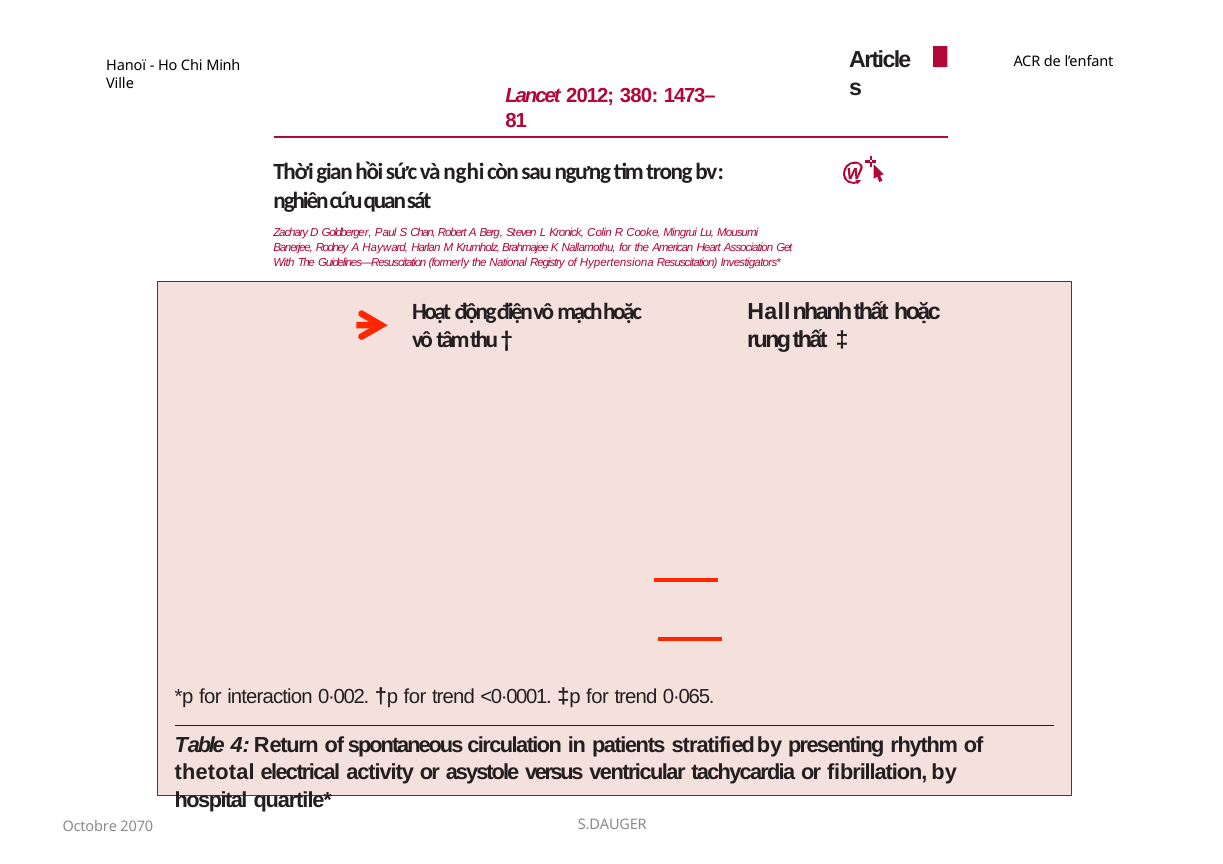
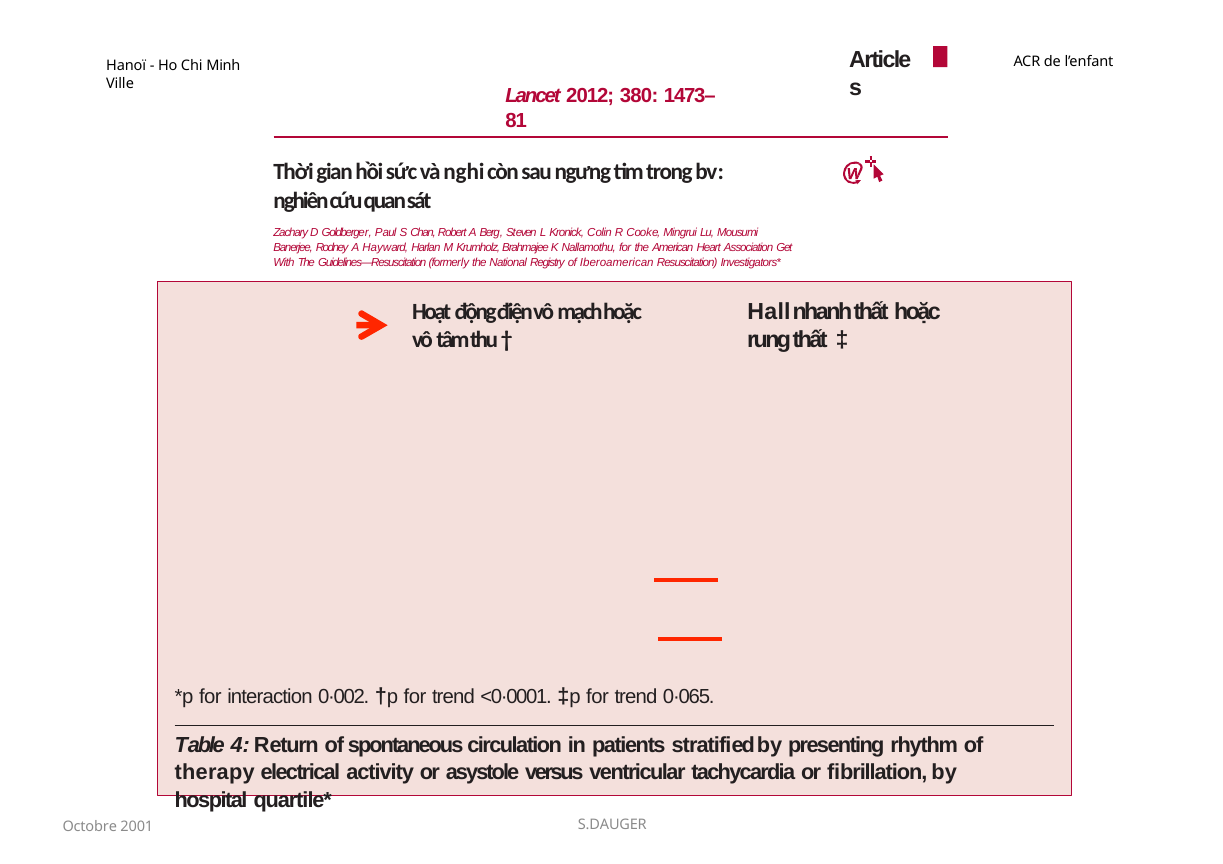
Hypertensiona: Hypertensiona -> Iberoamerican
thetotal: thetotal -> therapy
2070: 2070 -> 2001
